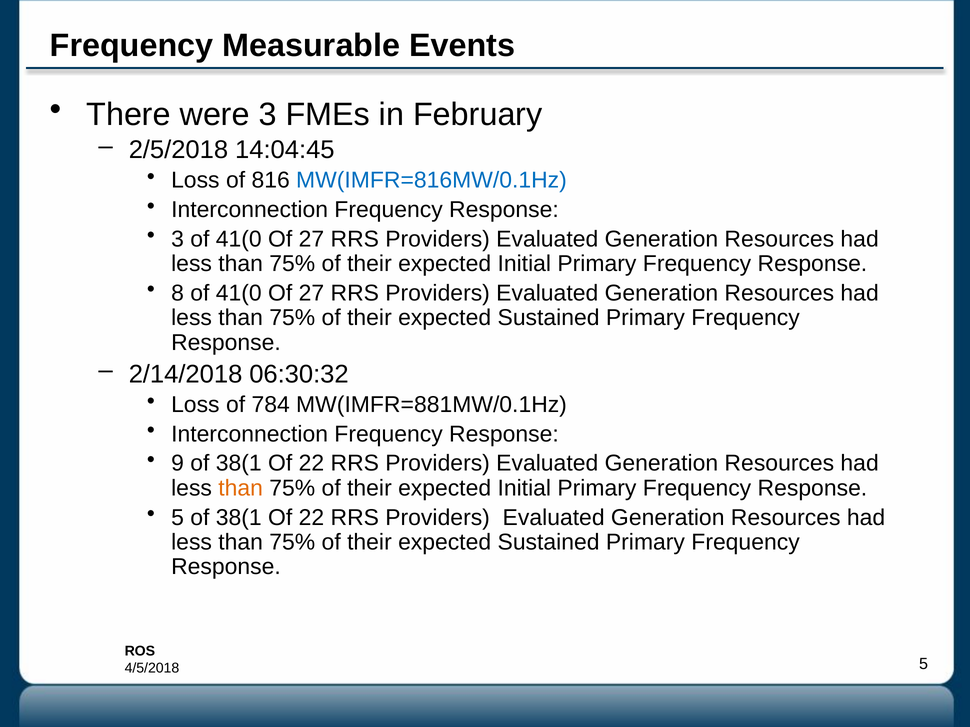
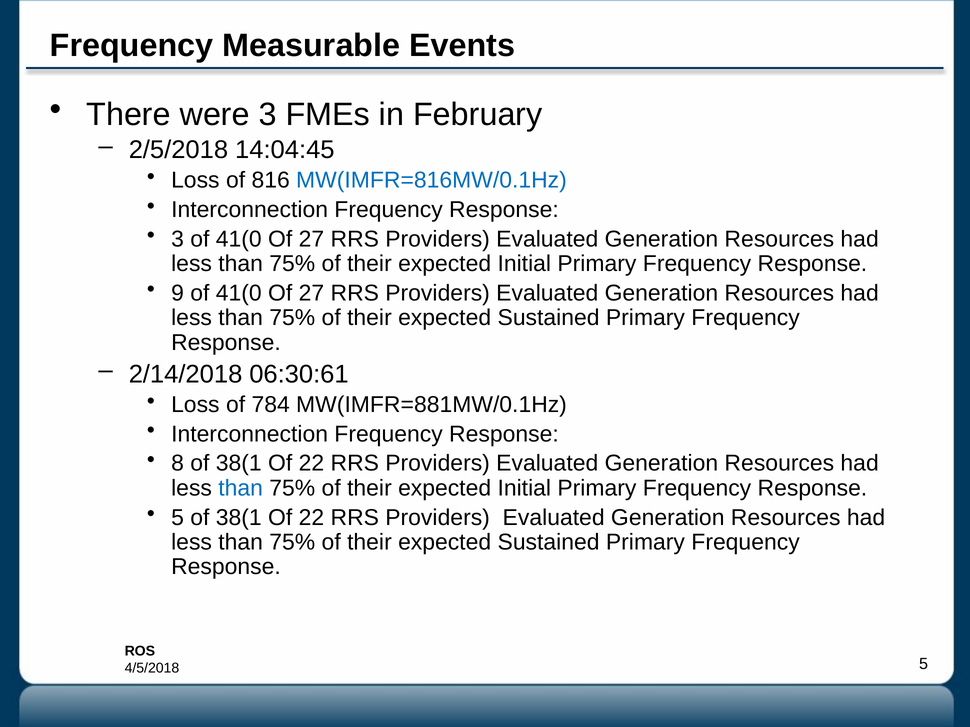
8: 8 -> 9
06:30:32: 06:30:32 -> 06:30:61
9: 9 -> 8
than at (241, 488) colour: orange -> blue
